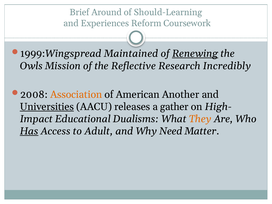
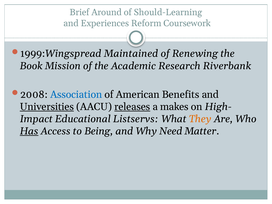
Renewing underline: present -> none
Owls: Owls -> Book
Reflective: Reflective -> Academic
Incredibly: Incredibly -> Riverbank
Association colour: orange -> blue
Another: Another -> Benefits
releases underline: none -> present
gather: gather -> makes
Dualisms: Dualisms -> Listservs
Adult: Adult -> Being
